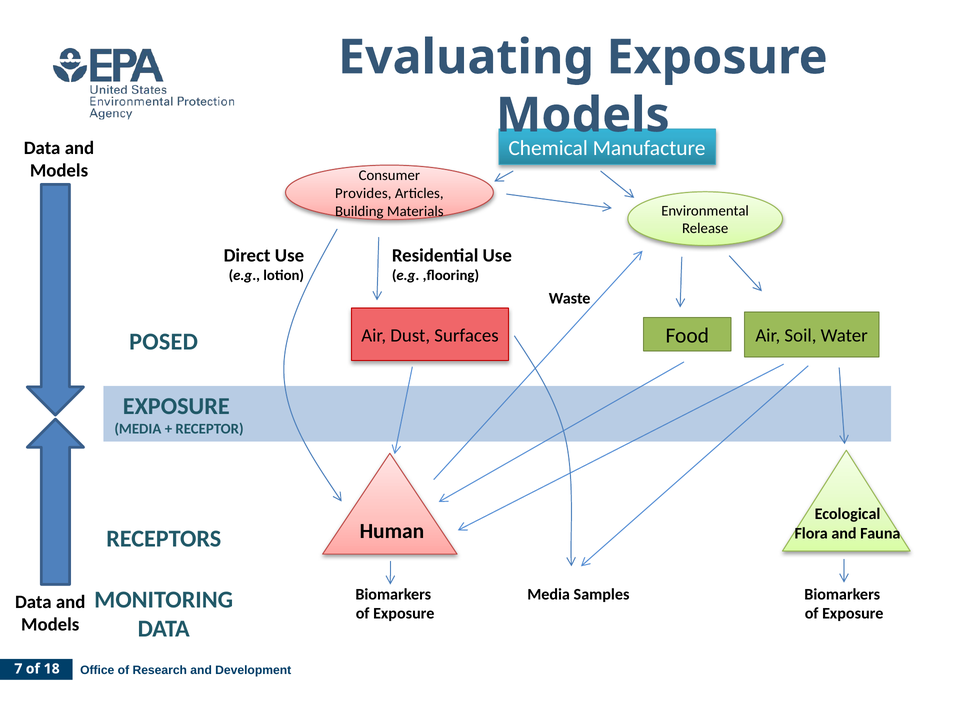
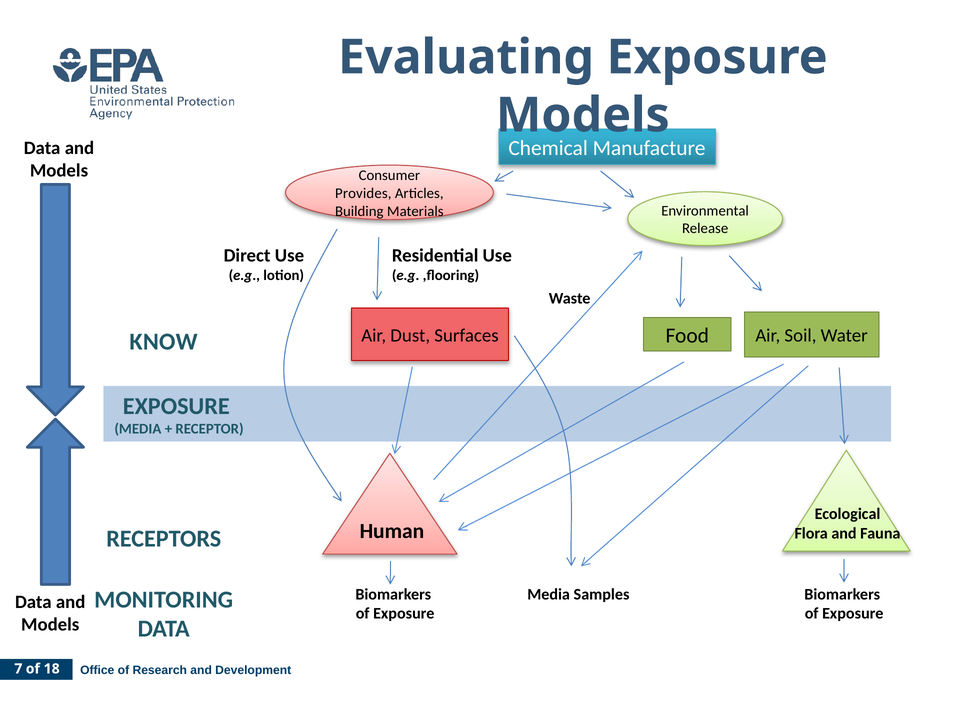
POSED: POSED -> KNOW
